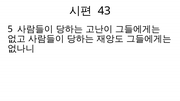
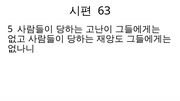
43: 43 -> 63
